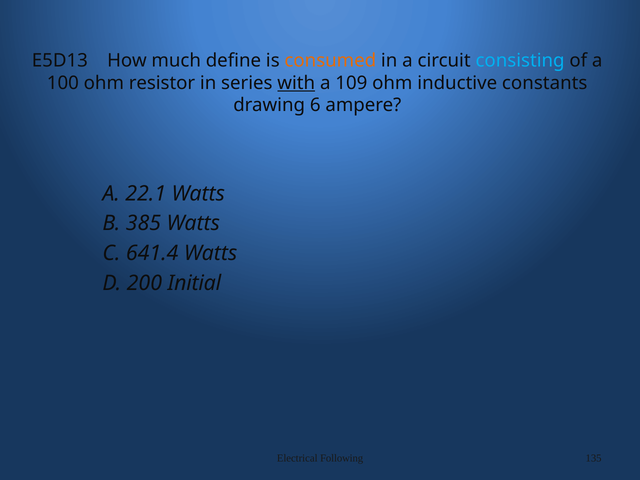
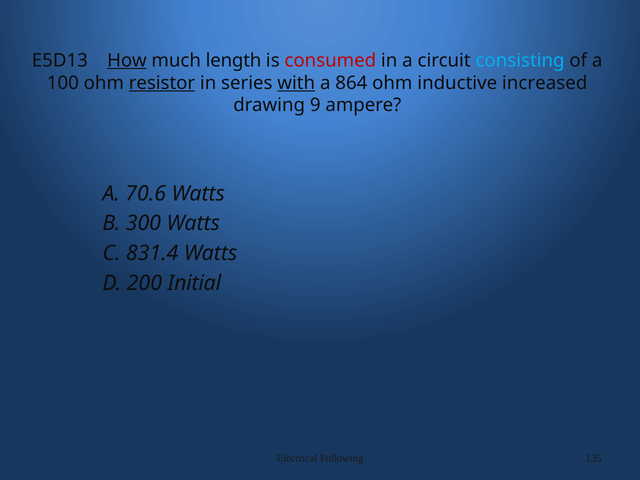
How underline: none -> present
define: define -> length
consumed colour: orange -> red
resistor underline: none -> present
109: 109 -> 864
constants: constants -> increased
6: 6 -> 9
22.1: 22.1 -> 70.6
385: 385 -> 300
641.4: 641.4 -> 831.4
